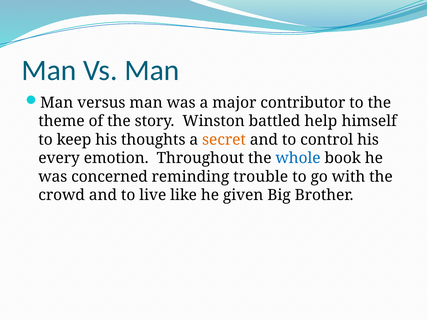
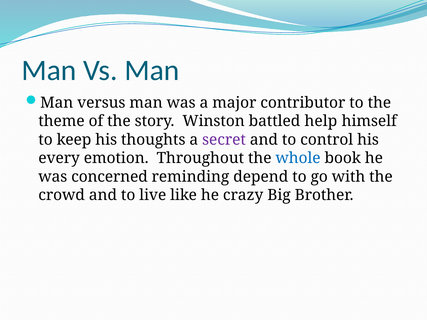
secret colour: orange -> purple
trouble: trouble -> depend
given: given -> crazy
